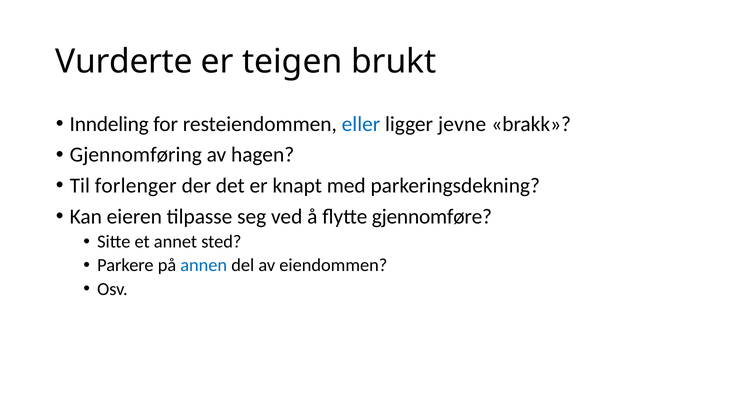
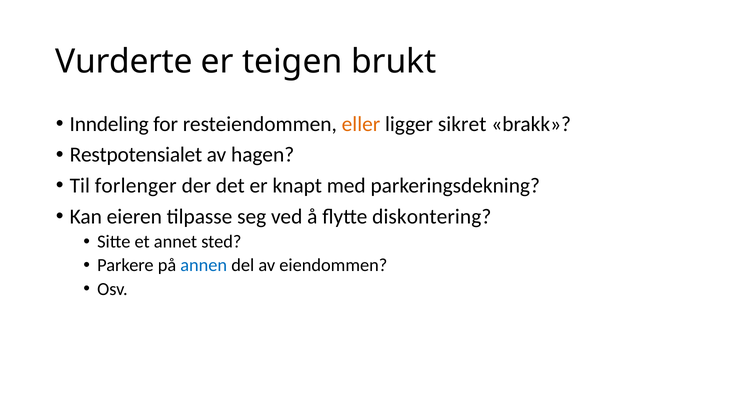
eller colour: blue -> orange
jevne: jevne -> sikret
Gjennomføring: Gjennomføring -> Restpotensialet
gjennomføre: gjennomføre -> diskontering
